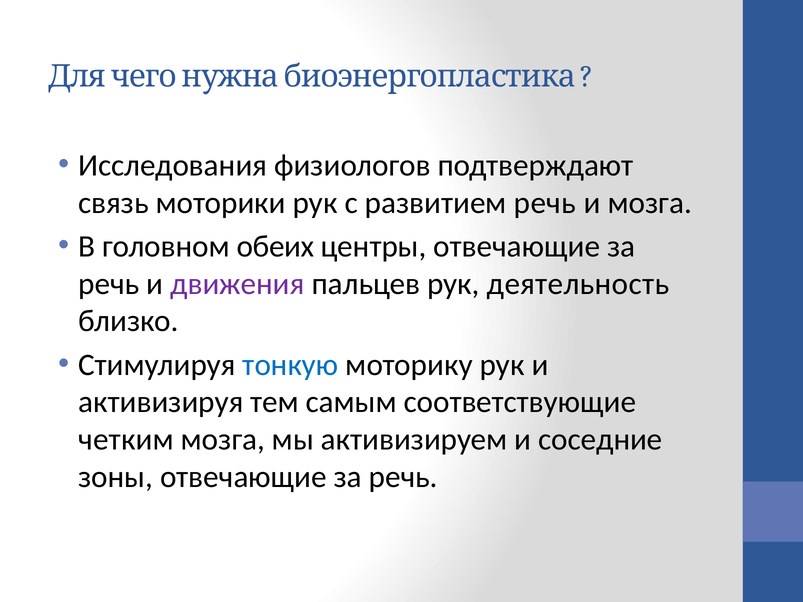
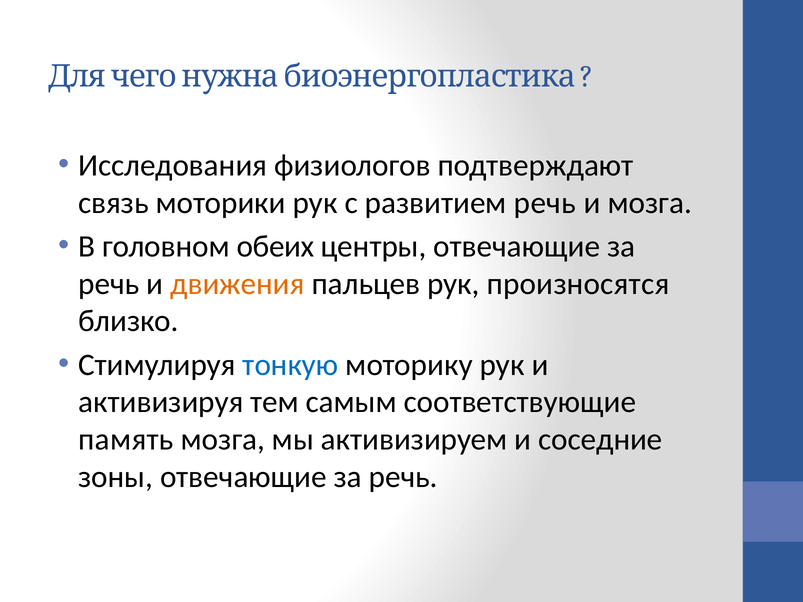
движения colour: purple -> orange
деятельность: деятельность -> произносятся
четким: четким -> память
